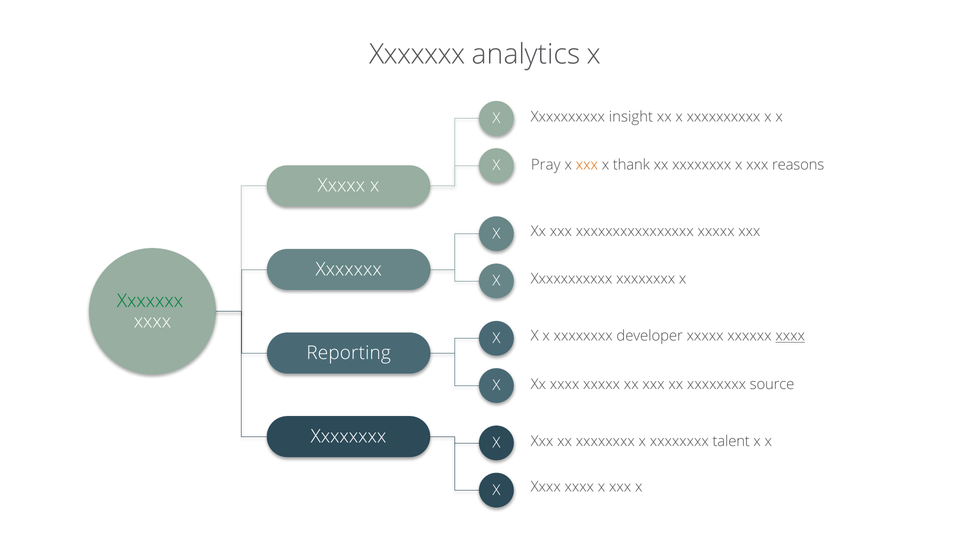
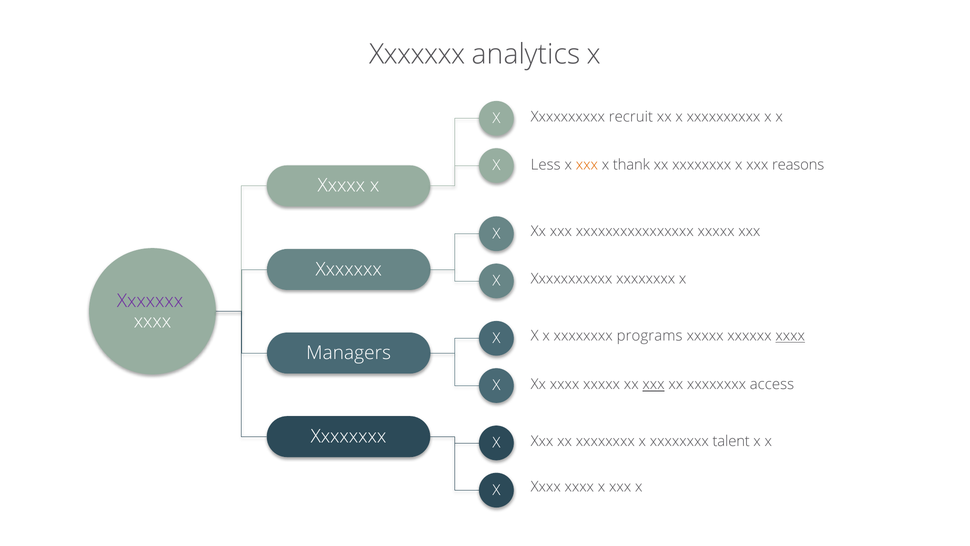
insight: insight -> recruit
Pray: Pray -> Less
Xxxxxxx at (150, 301) colour: green -> purple
developer: developer -> programs
Reporting: Reporting -> Managers
xxx at (654, 384) underline: none -> present
source: source -> access
